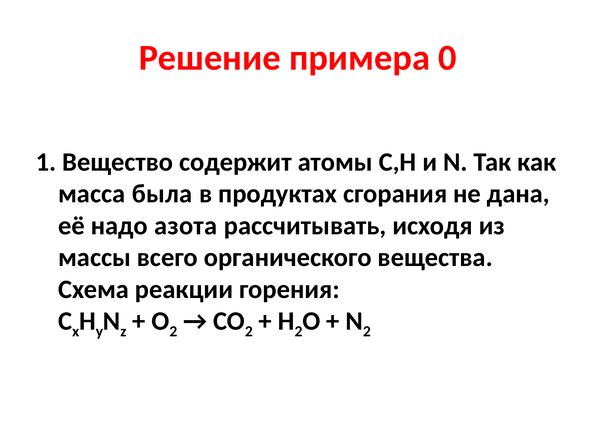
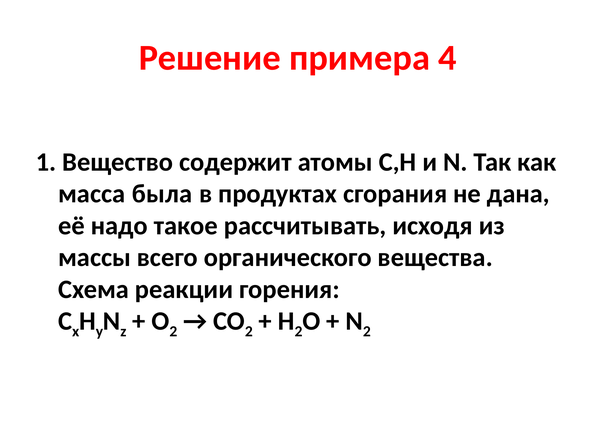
0: 0 -> 4
азота: азота -> такое
